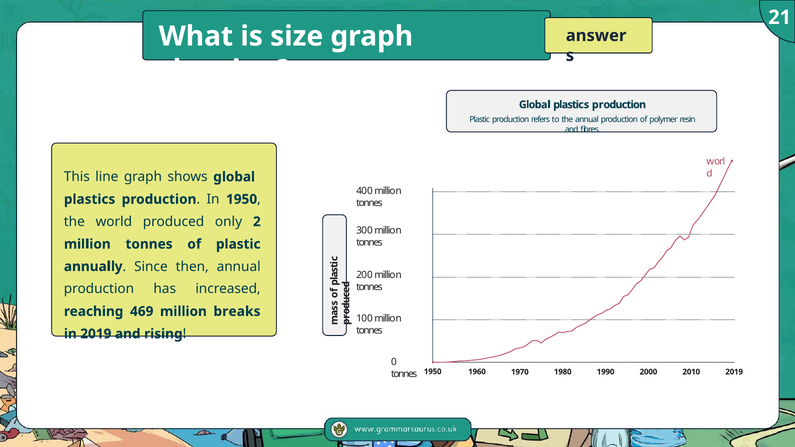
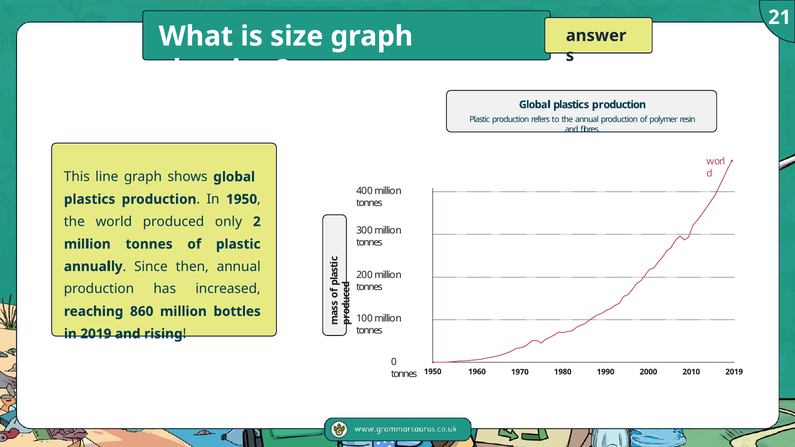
469: 469 -> 860
breaks: breaks -> bottles
